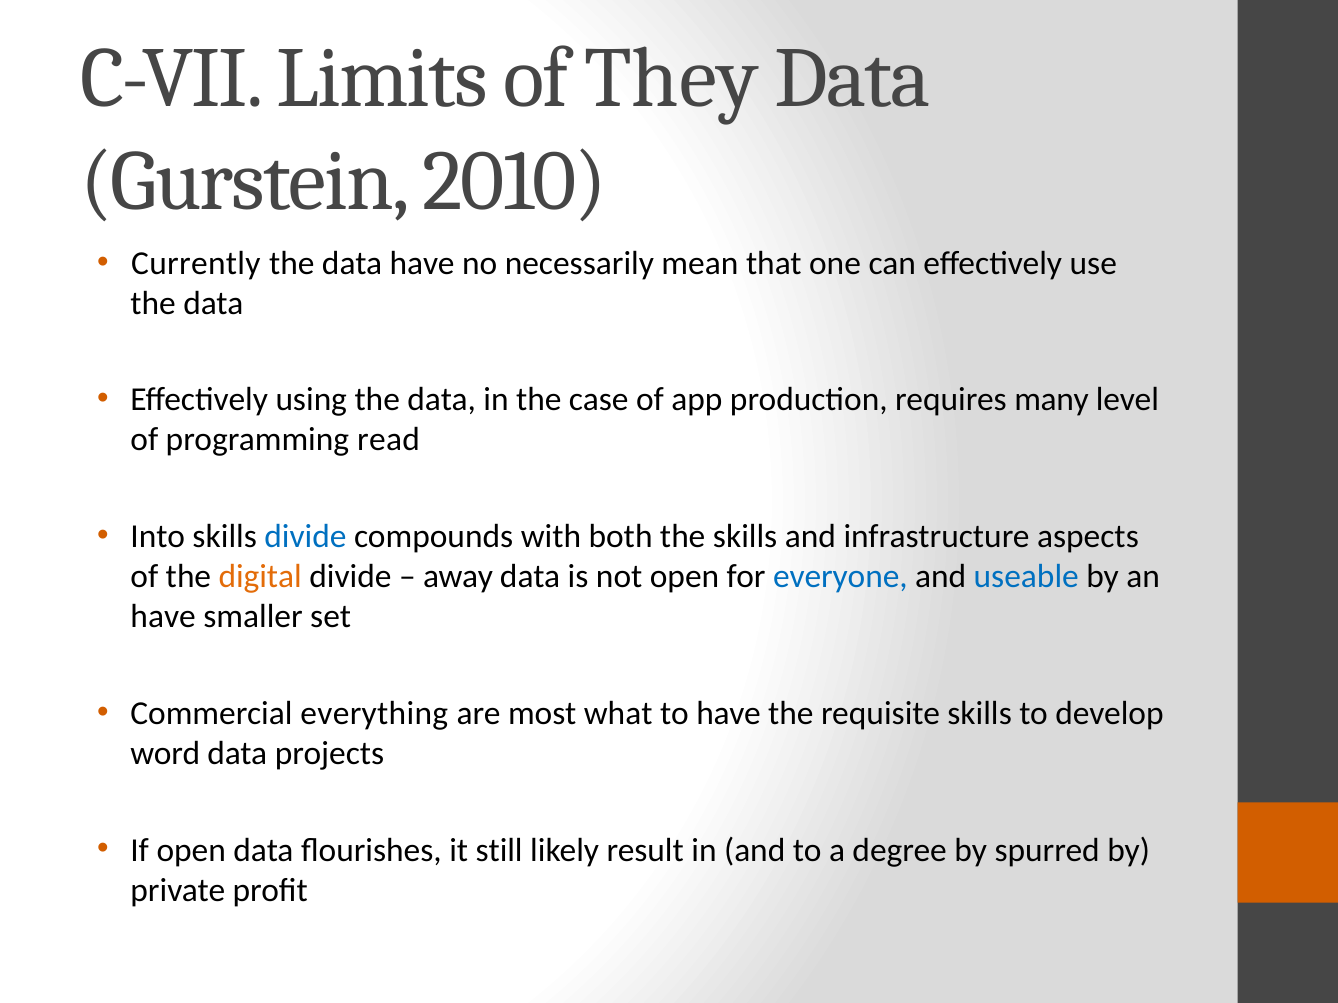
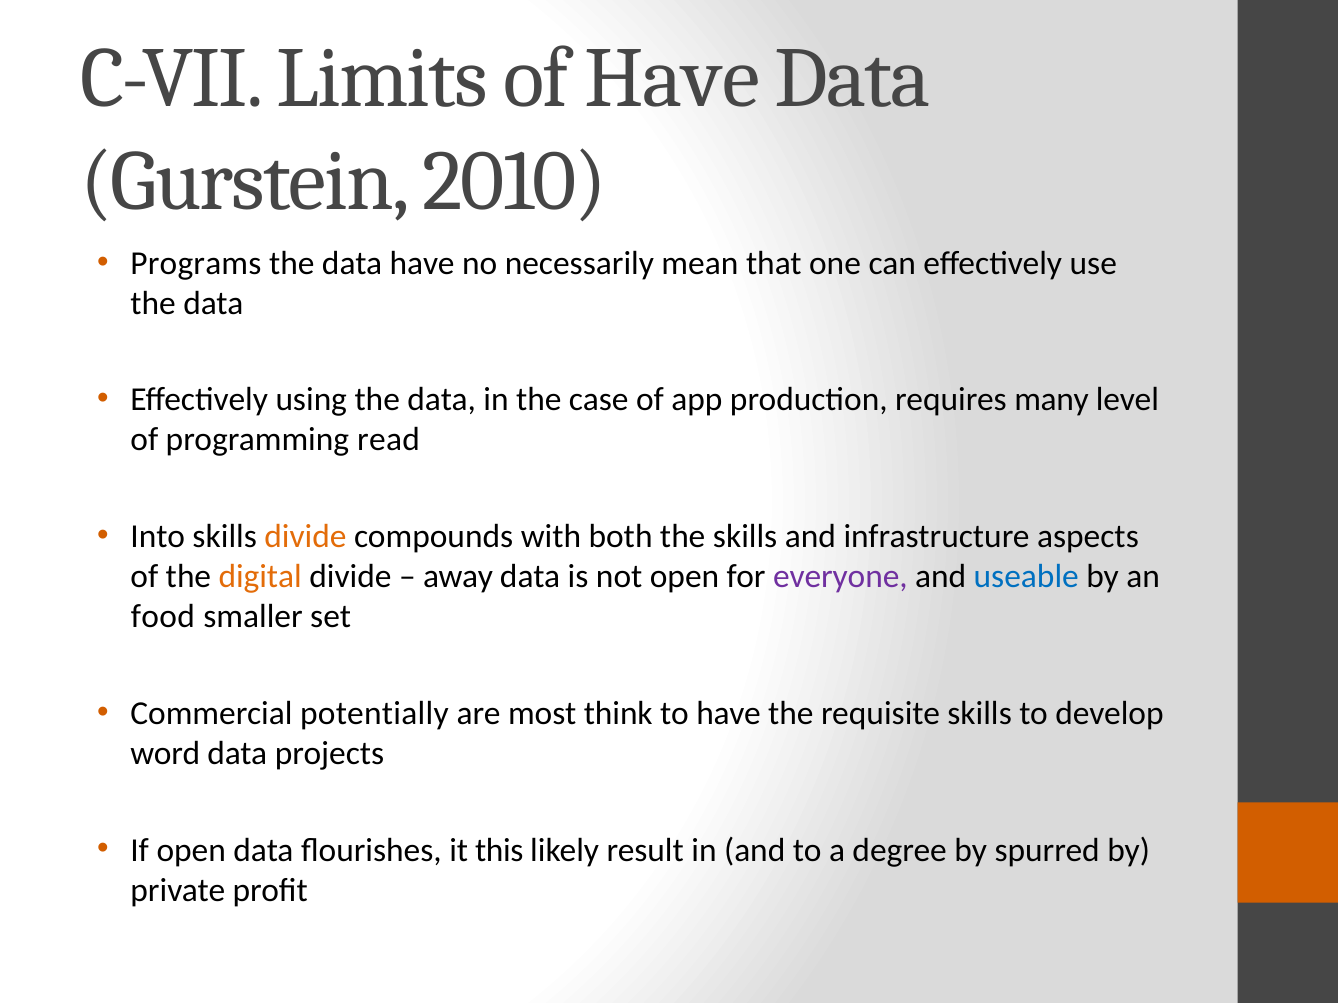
of They: They -> Have
Currently: Currently -> Programs
divide at (305, 537) colour: blue -> orange
everyone colour: blue -> purple
have at (163, 617): have -> food
everything: everything -> potentially
what: what -> think
still: still -> this
